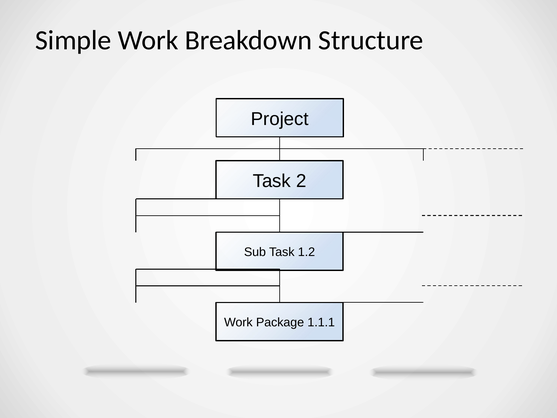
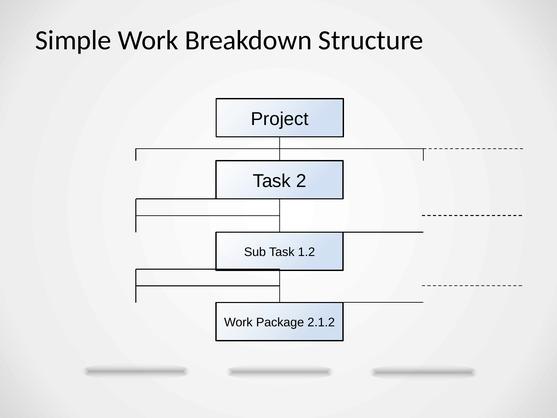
1.1.1: 1.1.1 -> 2.1.2
